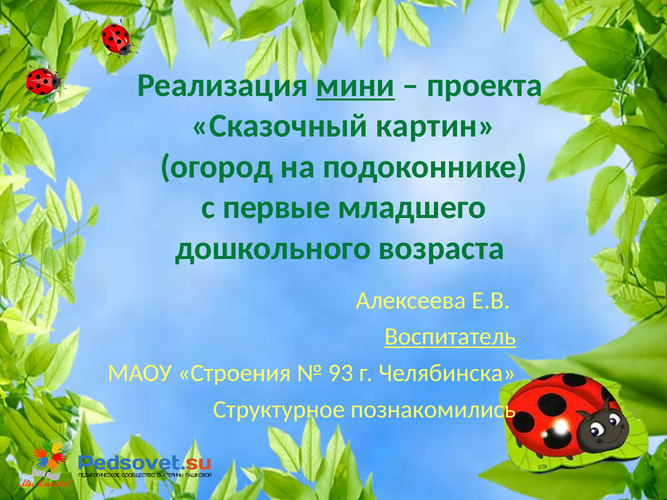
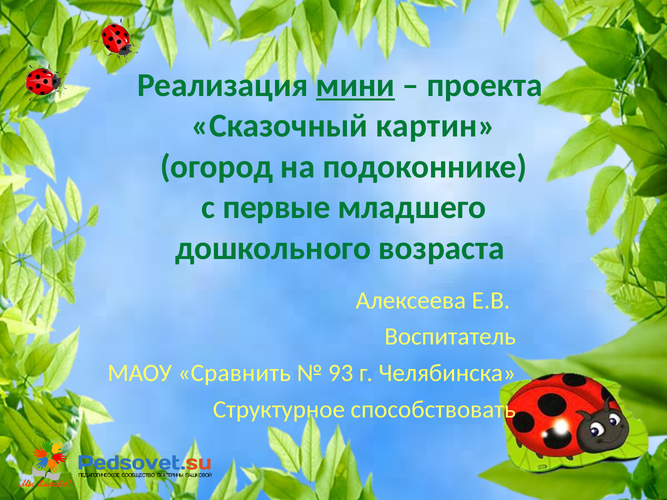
Воспитатель underline: present -> none
Строения: Строения -> Сравнить
познакомились: познакомились -> способствовать
